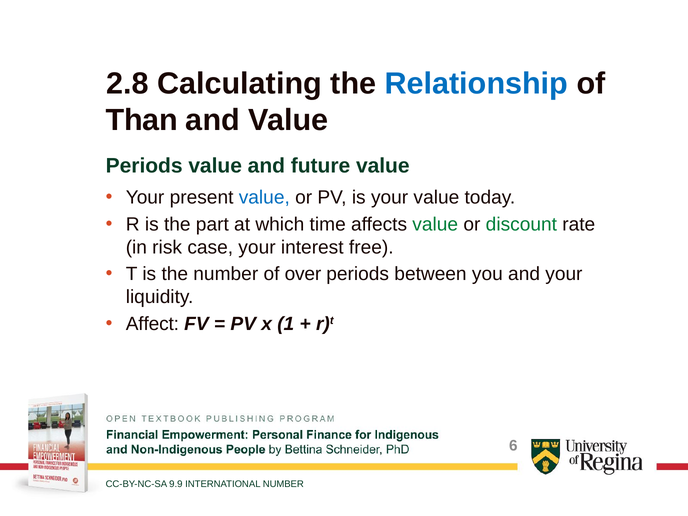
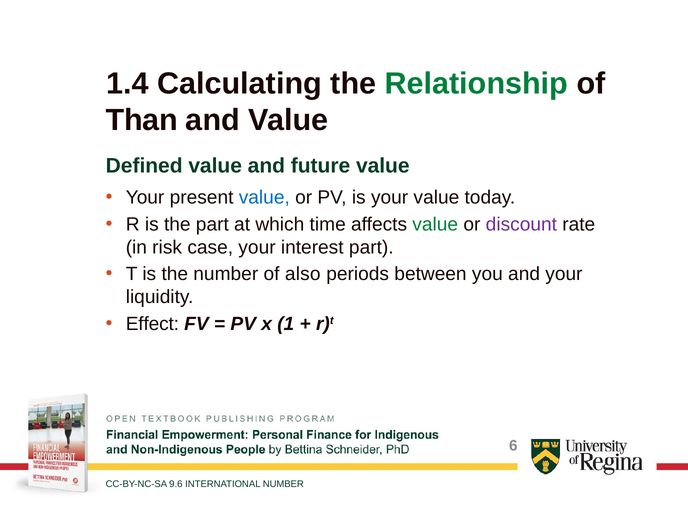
2.8: 2.8 -> 1.4
Relationship colour: blue -> green
Periods at (144, 166): Periods -> Defined
discount colour: green -> purple
interest free: free -> part
over: over -> also
Affect: Affect -> Effect
9.9: 9.9 -> 9.6
